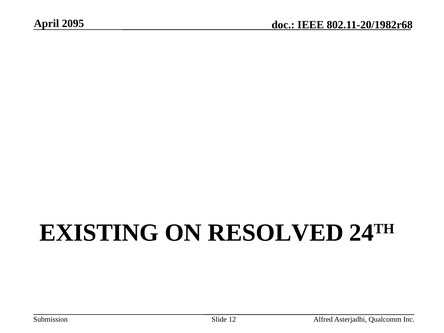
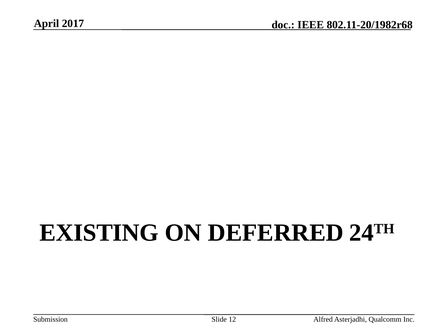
2095: 2095 -> 2017
RESOLVED: RESOLVED -> DEFERRED
